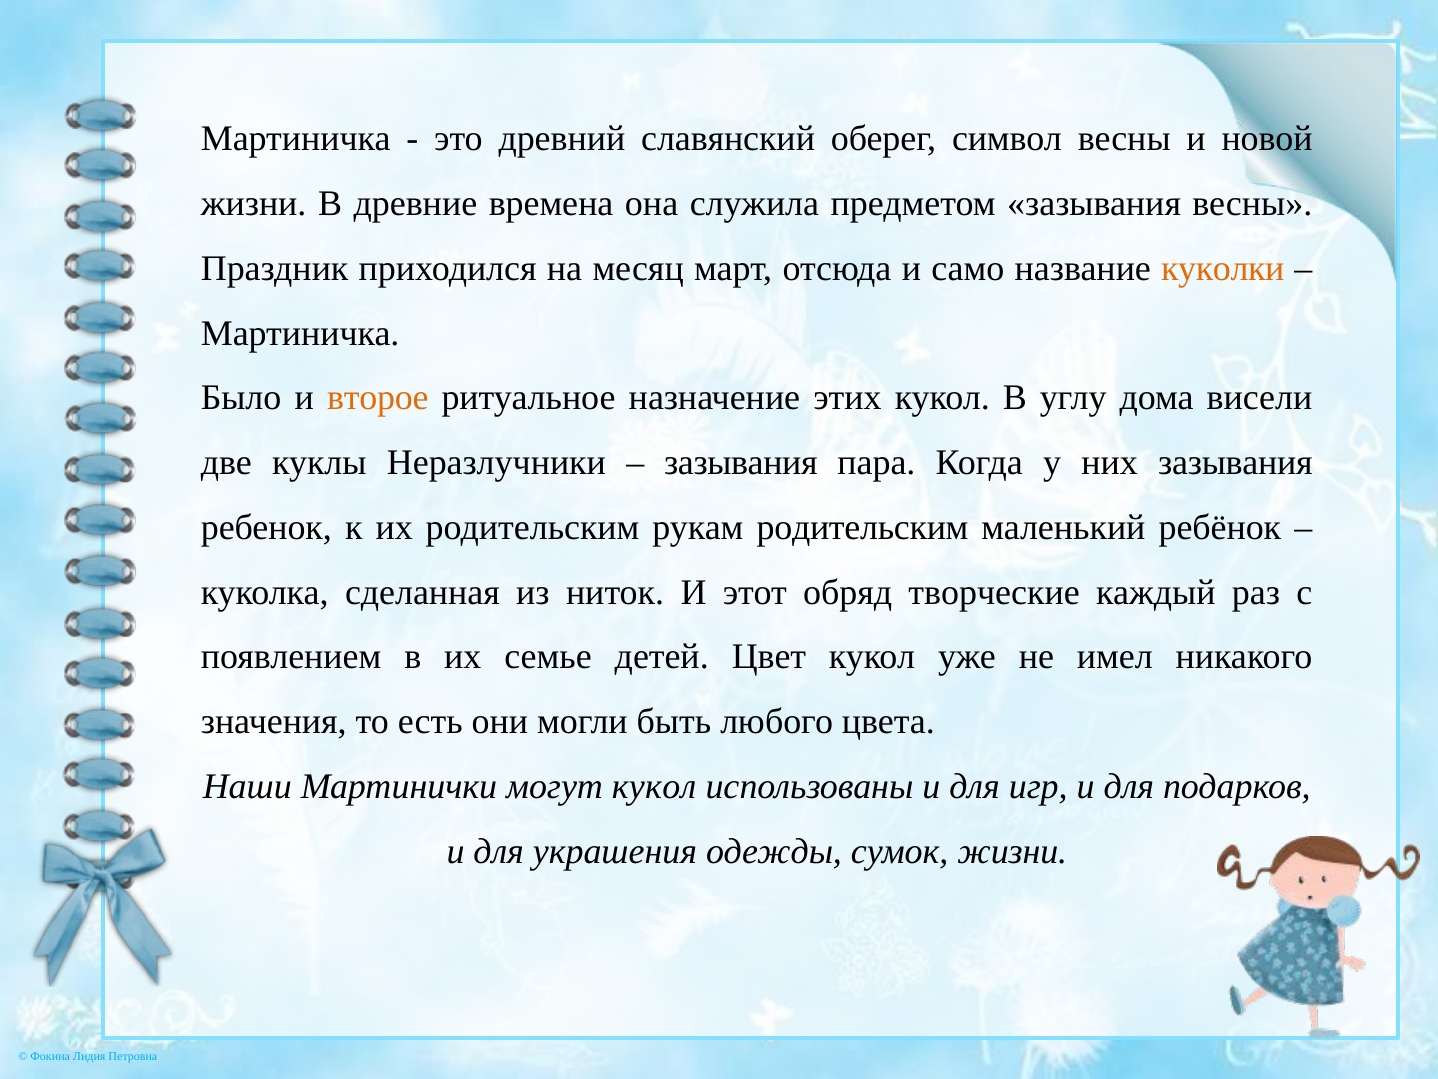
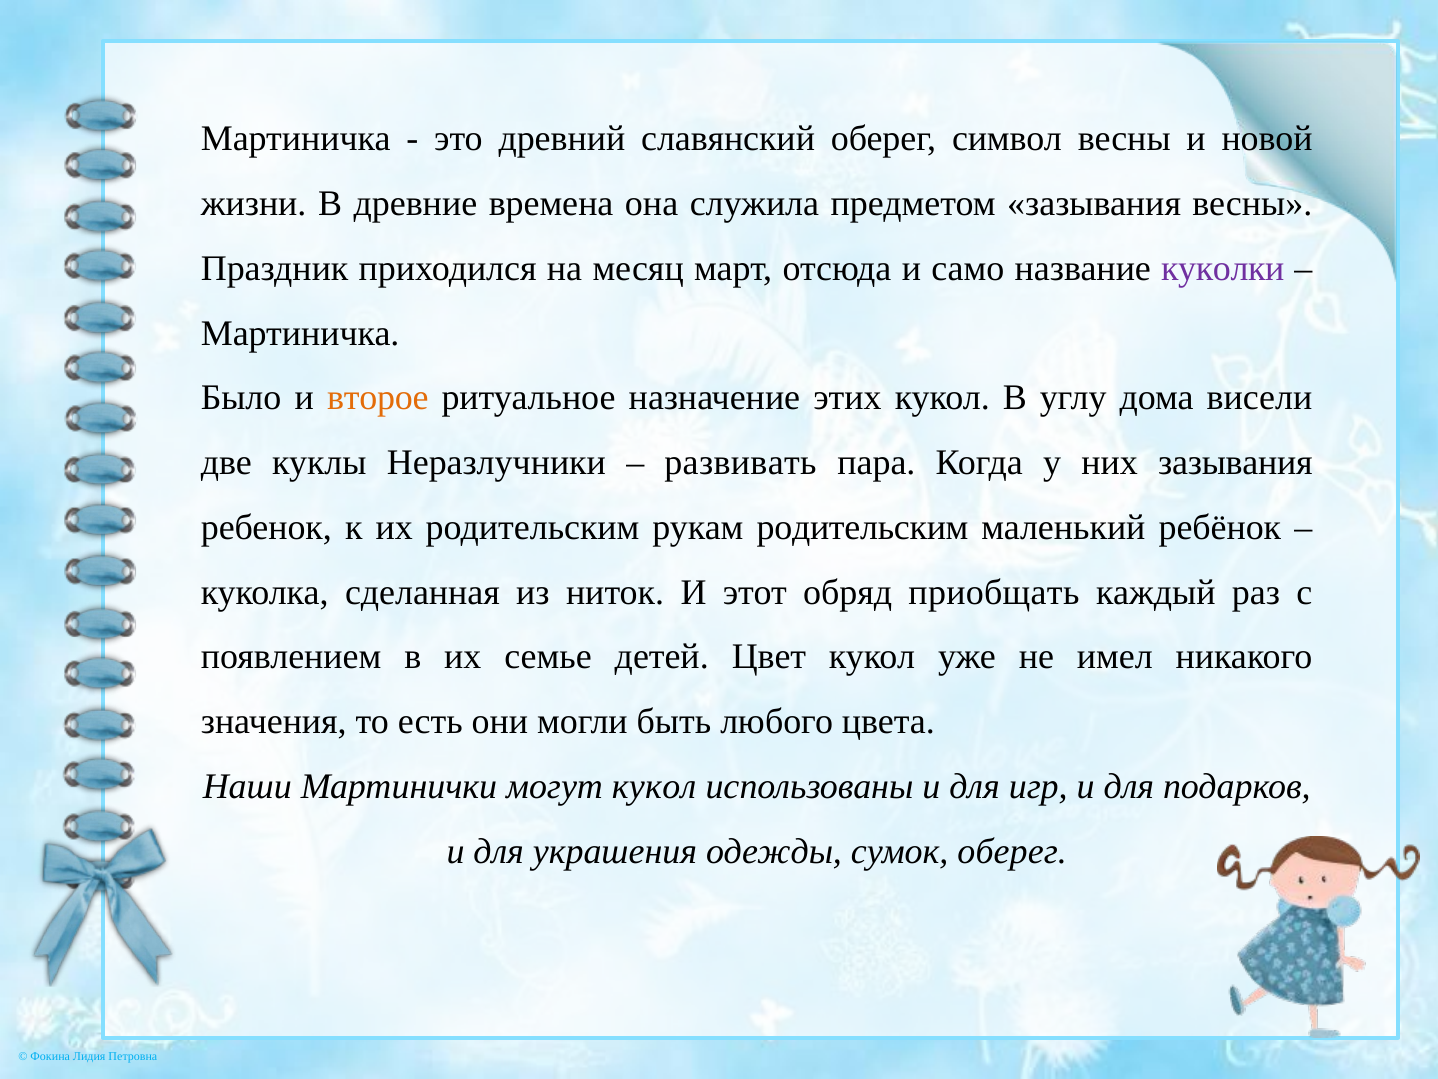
куколки colour: orange -> purple
зазывания at (741, 463): зазывания -> развивать
творческие: творческие -> приобщать
сумок жизни: жизни -> оберег
